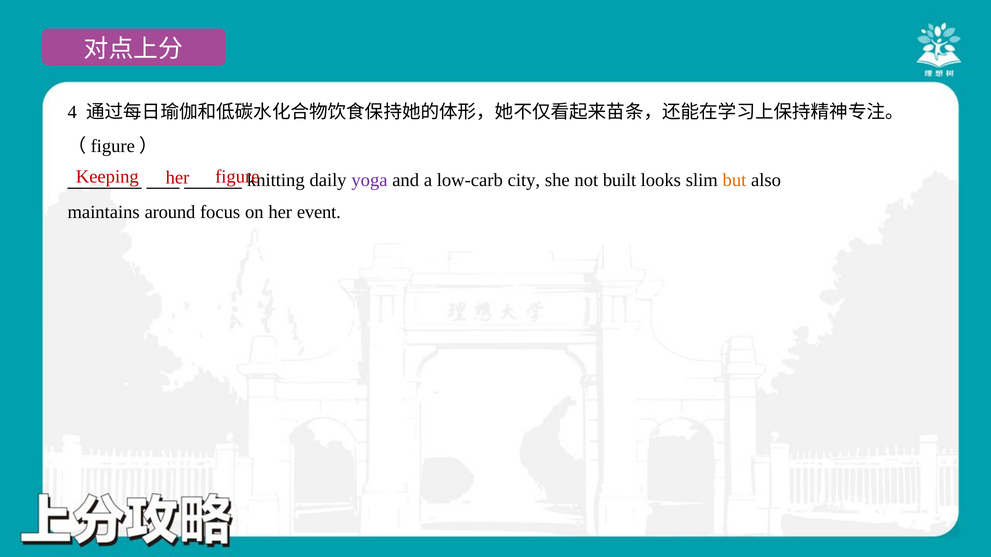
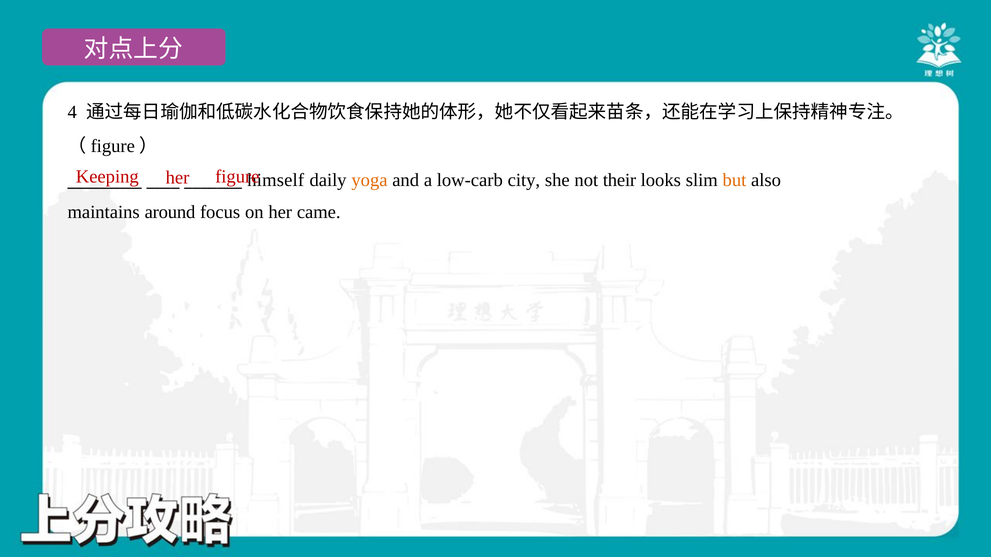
knitting: knitting -> himself
yoga colour: purple -> orange
built: built -> their
event: event -> came
